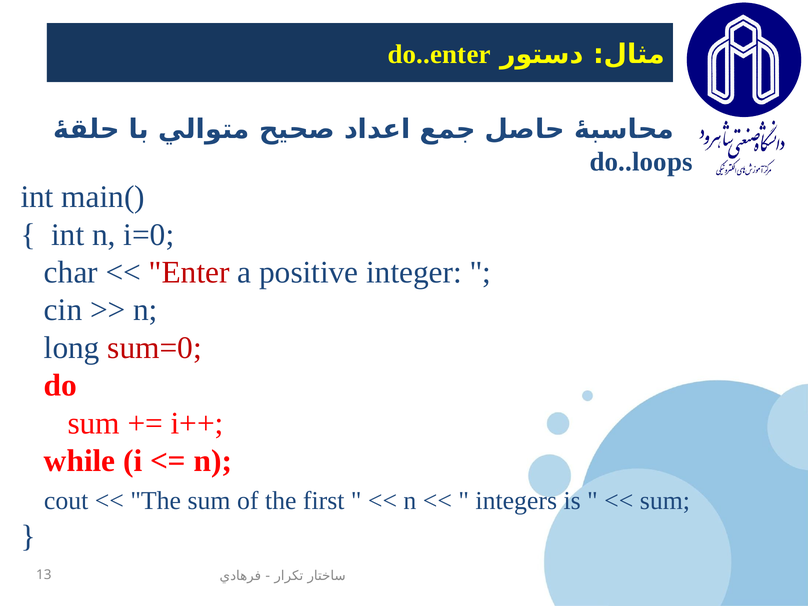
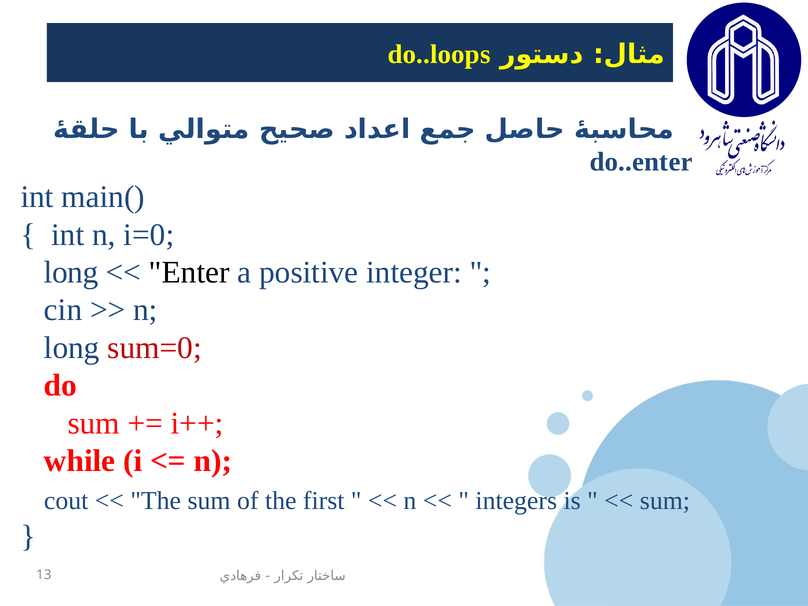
do..enter: do..enter -> do..loops
do..loops: do..loops -> do..enter
char at (71, 272): char -> long
Enter colour: red -> black
